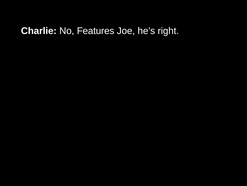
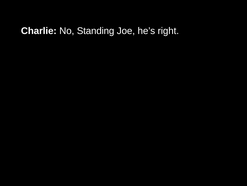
Features: Features -> Standing
